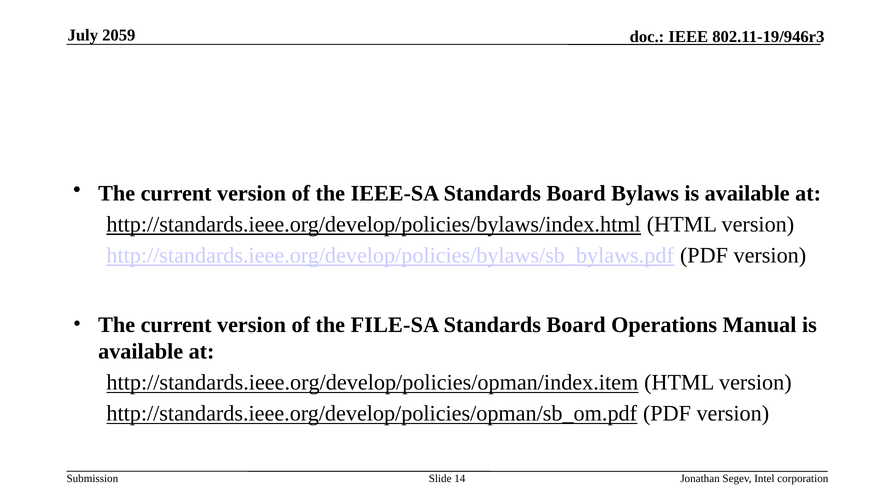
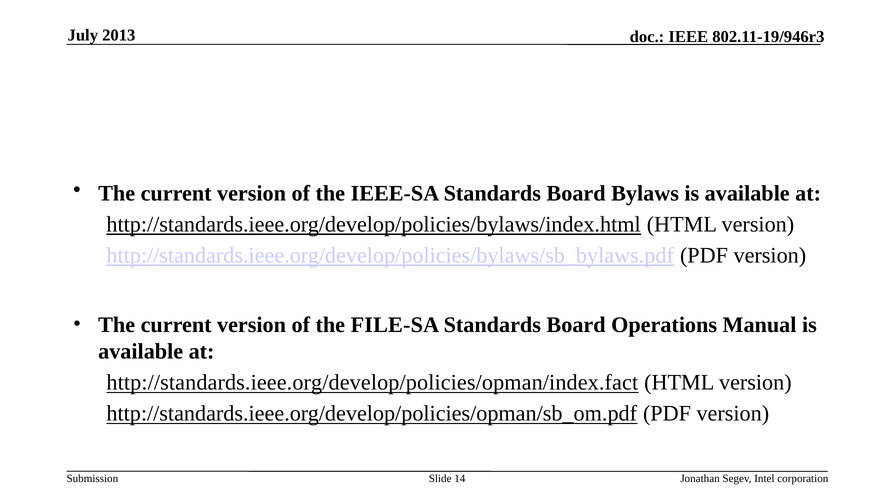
2059: 2059 -> 2013
http://standards.ieee.org/develop/policies/opman/index.item: http://standards.ieee.org/develop/policies/opman/index.item -> http://standards.ieee.org/develop/policies/opman/index.fact
